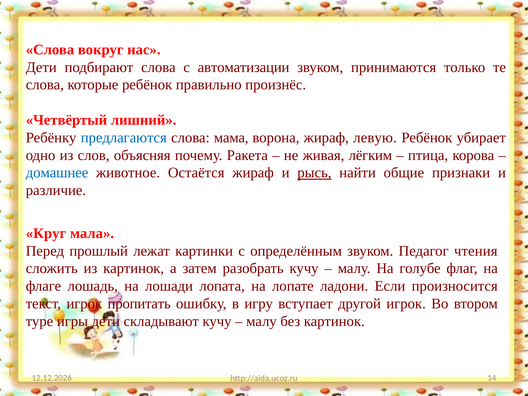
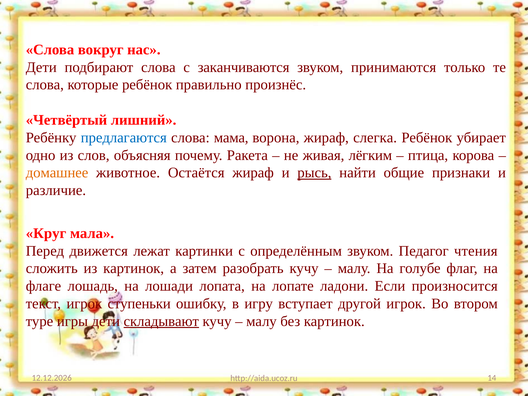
автоматизации: автоматизации -> заканчиваются
левую: левую -> слегка
домашнее colour: blue -> orange
прошлый: прошлый -> движется
пропитать: пропитать -> ступеньки
складывают underline: none -> present
